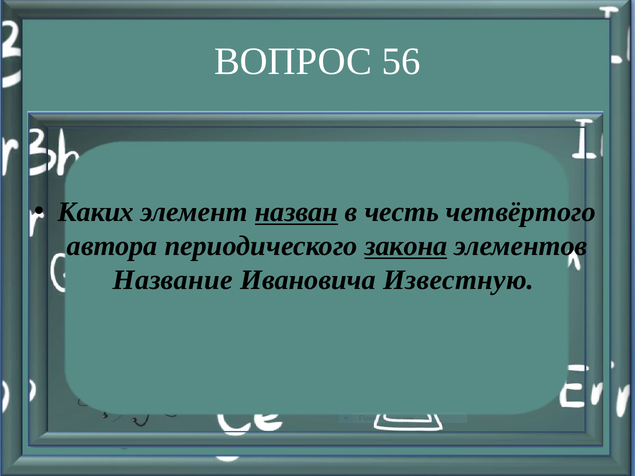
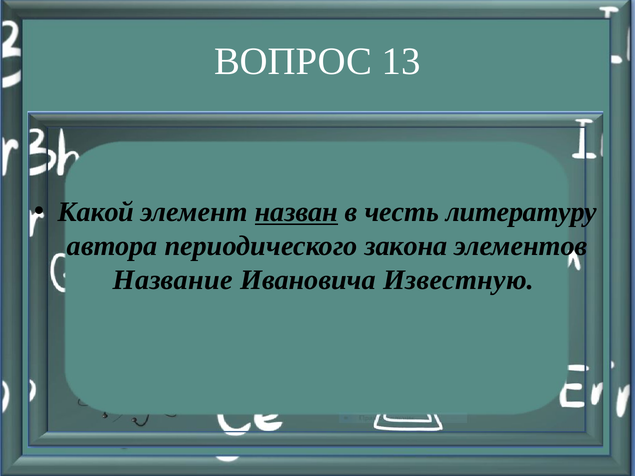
56: 56 -> 13
Каких: Каких -> Какой
четвёртого: четвёртого -> литературу
закона underline: present -> none
